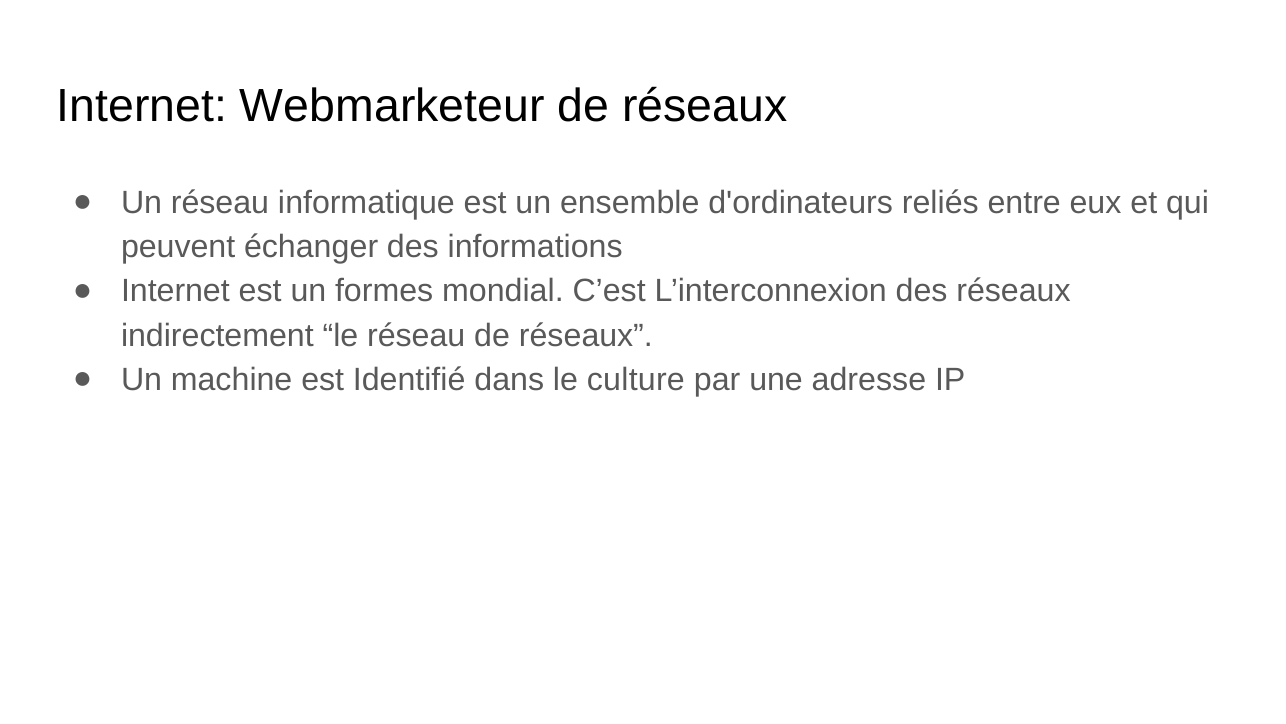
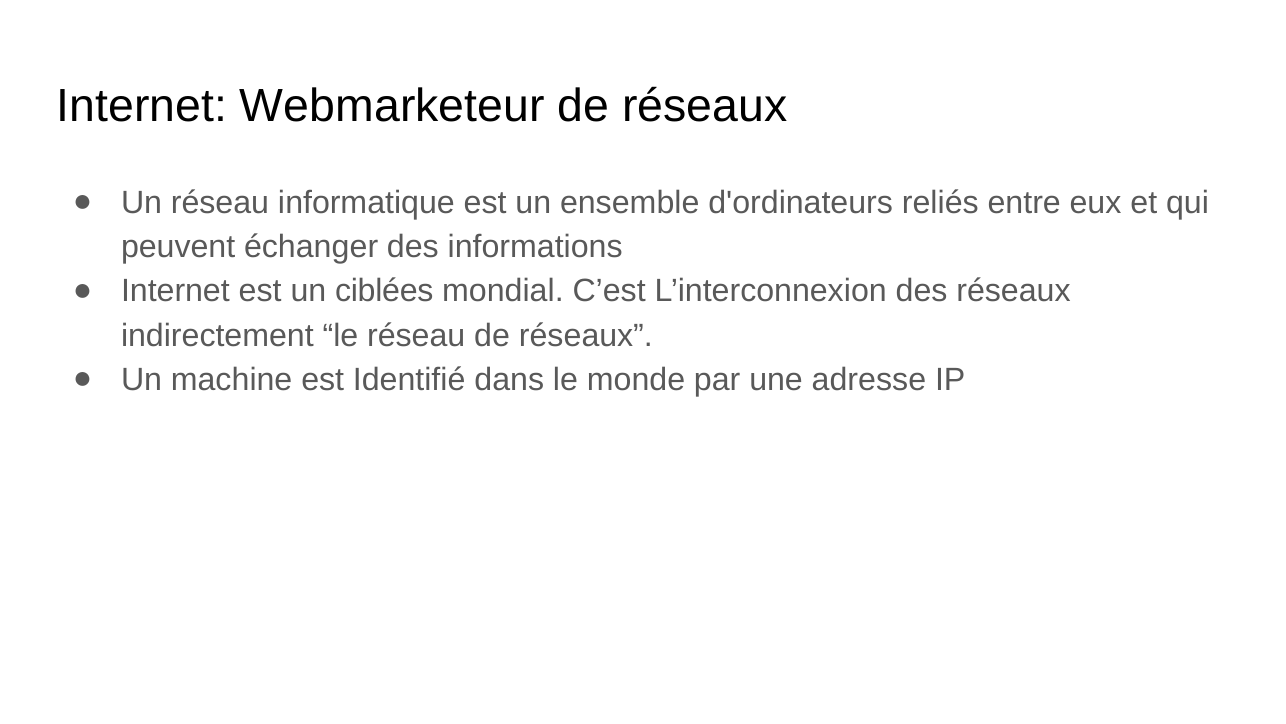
formes: formes -> ciblées
culture: culture -> monde
